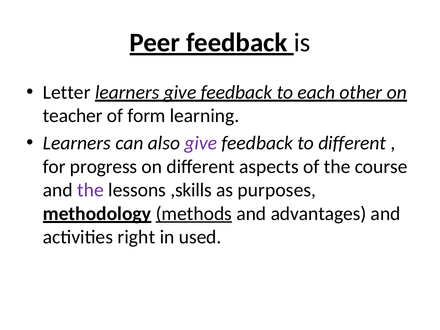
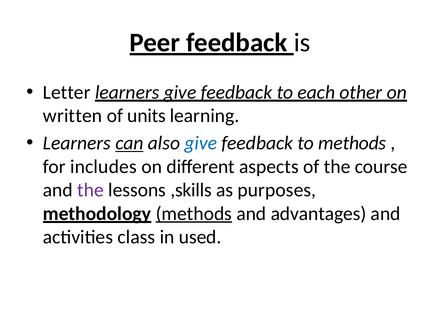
teacher: teacher -> written
form: form -> units
can underline: none -> present
give at (201, 143) colour: purple -> blue
to different: different -> methods
progress: progress -> includes
right: right -> class
